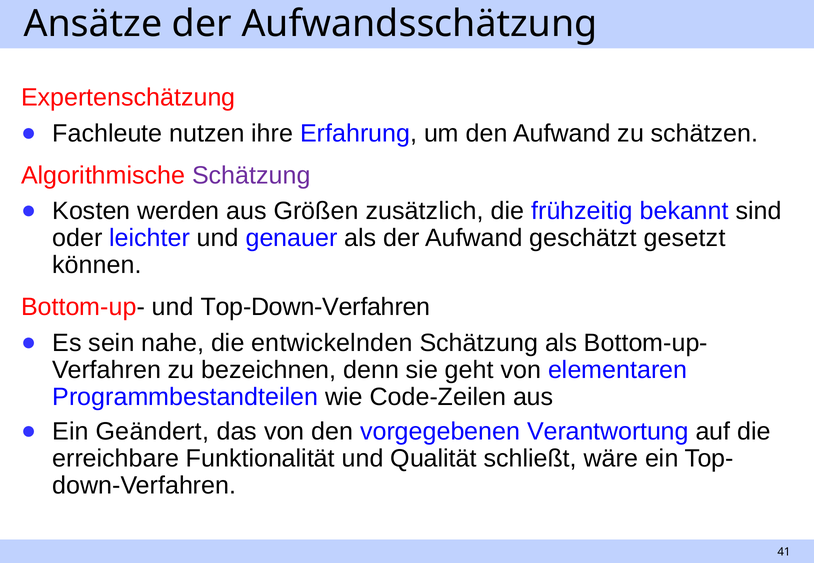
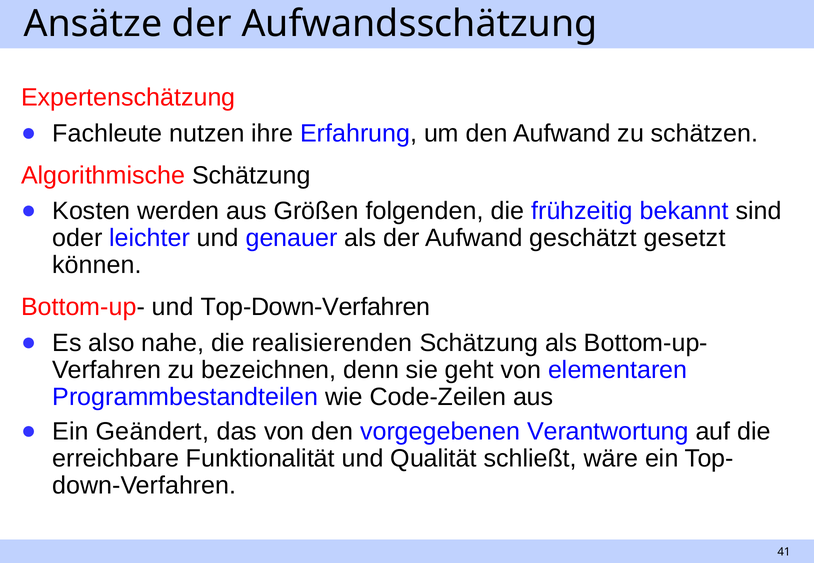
Schätzung at (251, 175) colour: purple -> black
zusätzlich: zusätzlich -> folgenden
sein: sein -> also
entwickelnden: entwickelnden -> realisierenden
